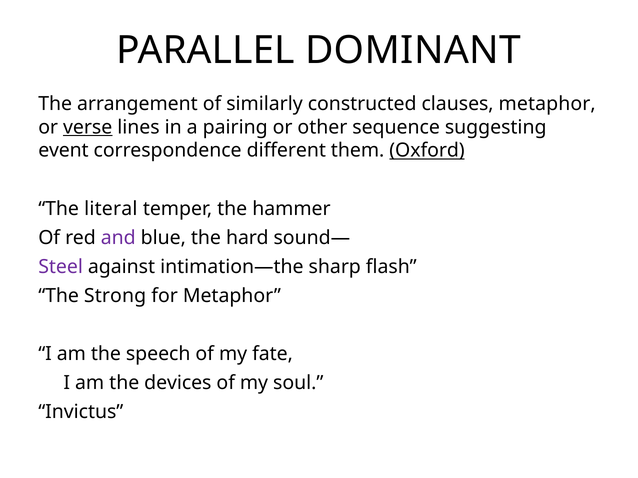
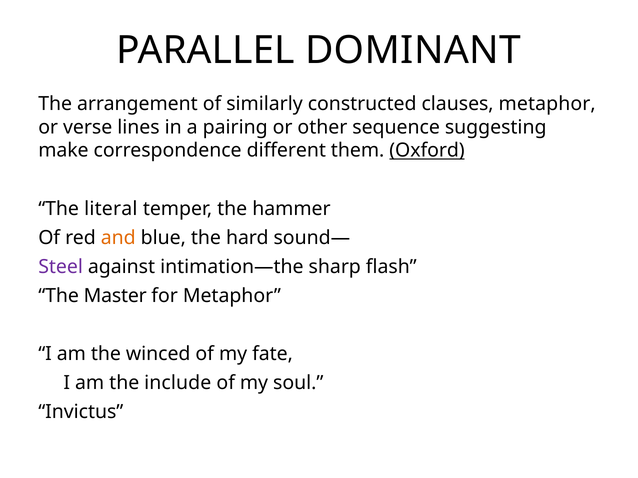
verse underline: present -> none
event: event -> make
and colour: purple -> orange
Strong: Strong -> Master
speech: speech -> winced
devices: devices -> include
